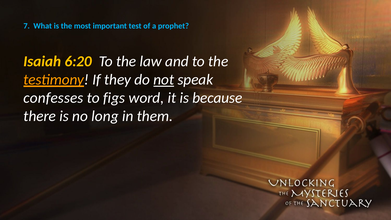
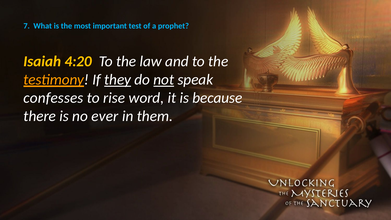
6:20: 6:20 -> 4:20
they underline: none -> present
figs: figs -> rise
long: long -> ever
